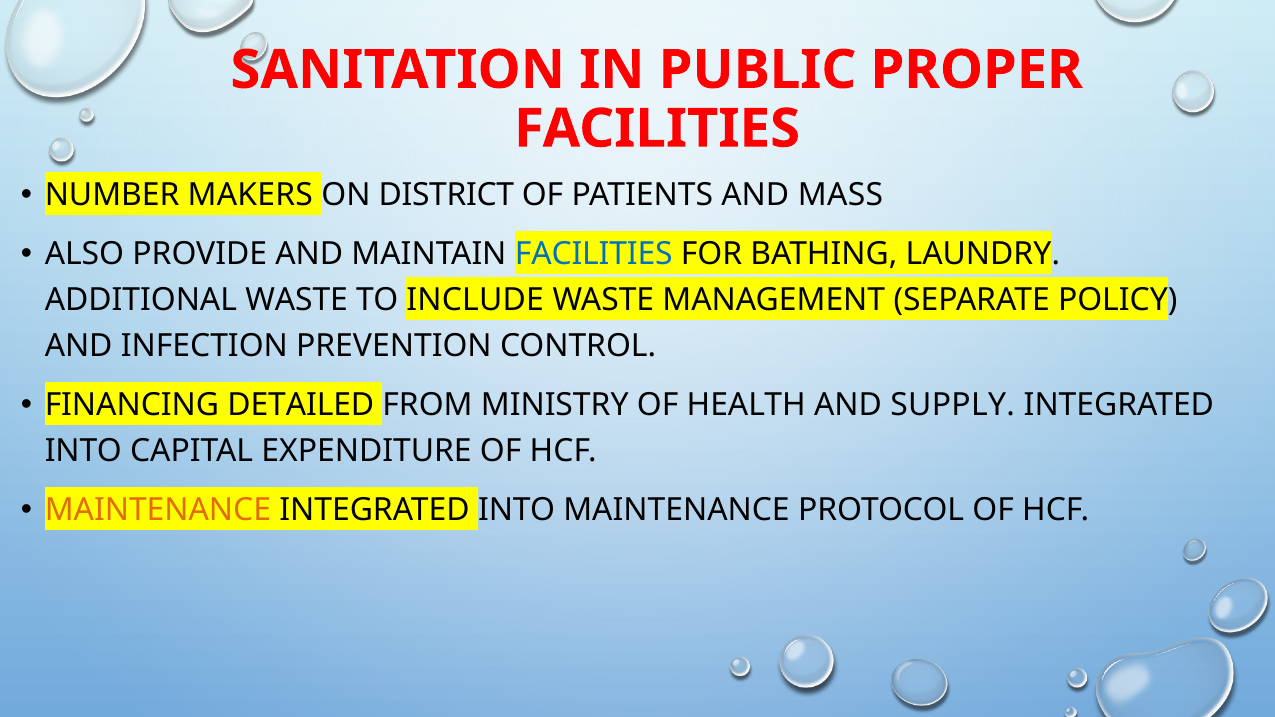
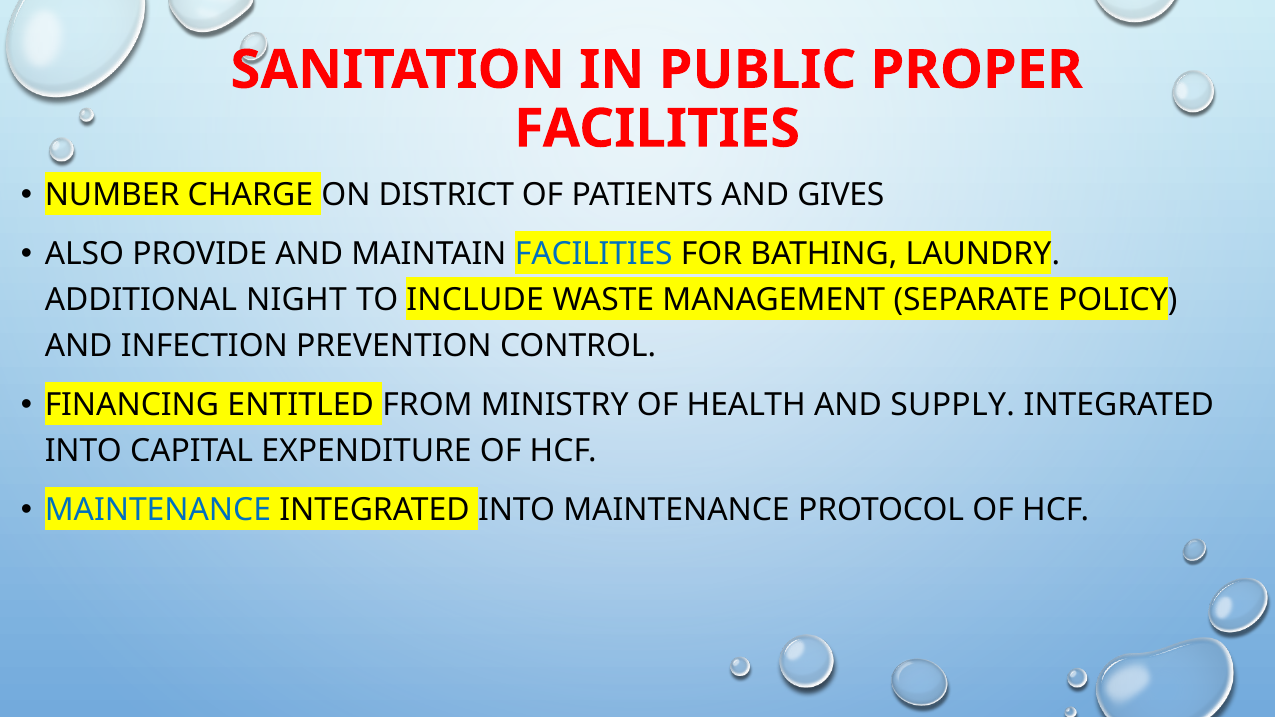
MAKERS: MAKERS -> CHARGE
MASS: MASS -> GIVES
ADDITIONAL WASTE: WASTE -> NIGHT
DETAILED: DETAILED -> ENTITLED
MAINTENANCE at (158, 511) colour: orange -> blue
